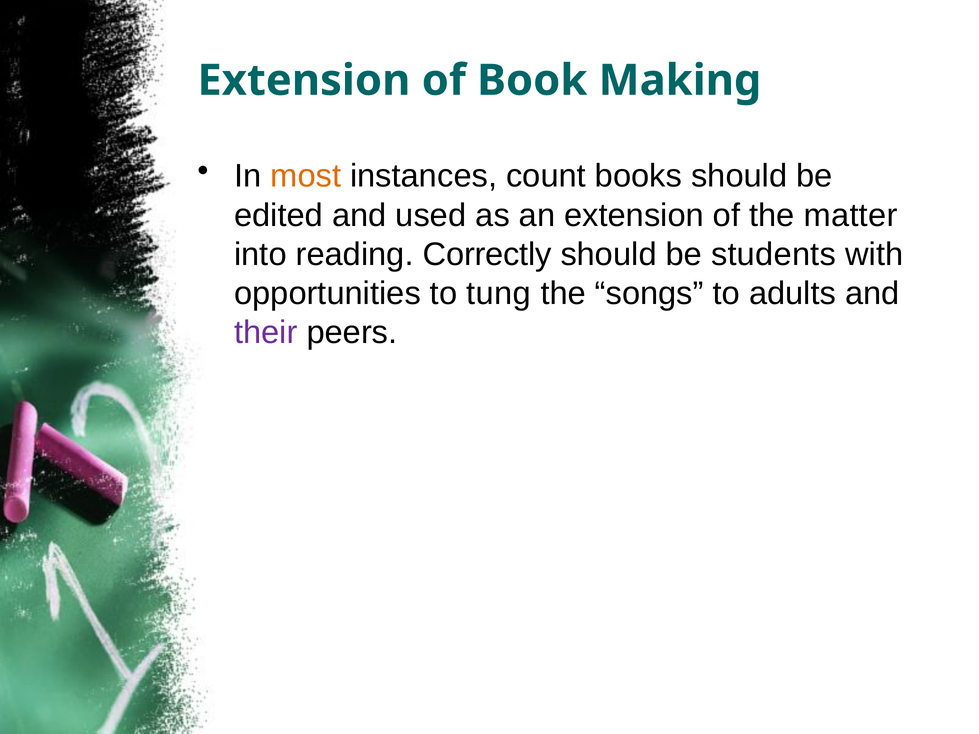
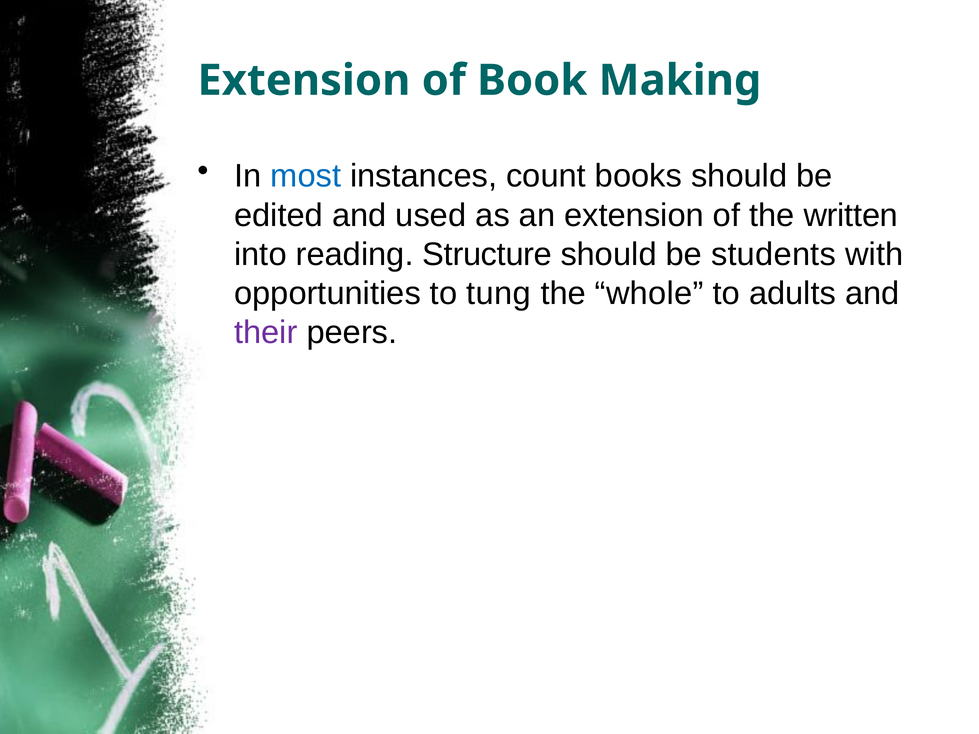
most colour: orange -> blue
matter: matter -> written
Correctly: Correctly -> Structure
songs: songs -> whole
